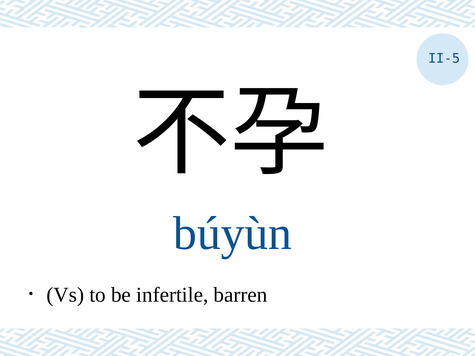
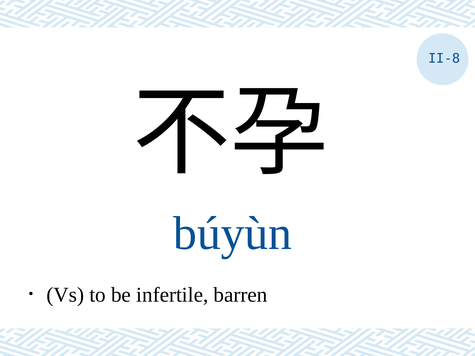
II-5: II-5 -> II-8
